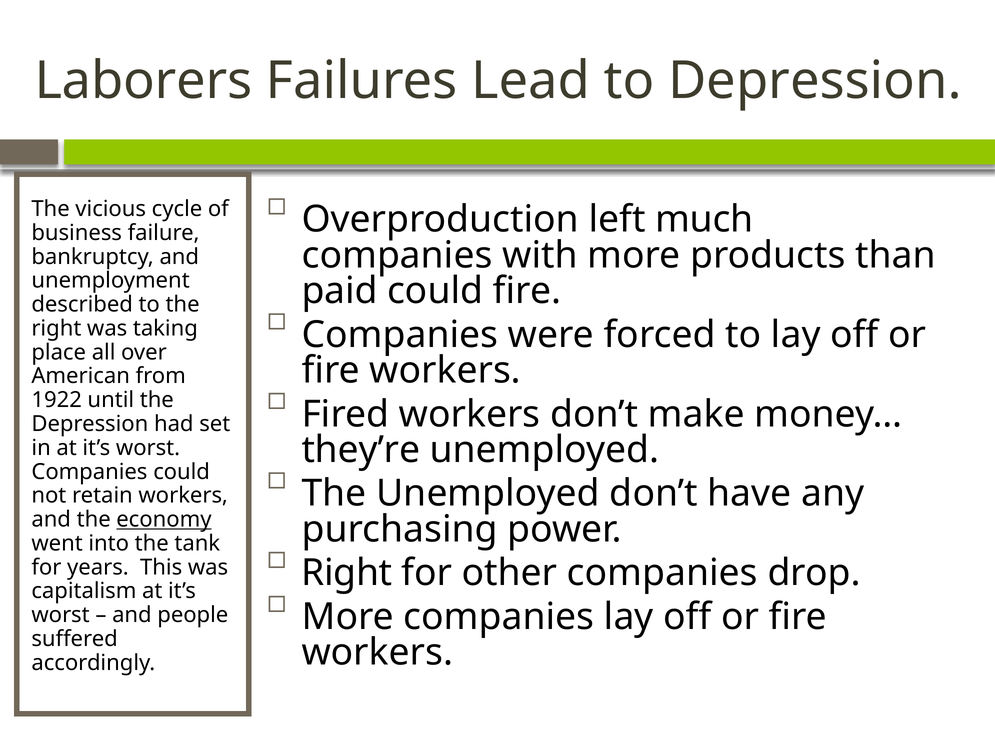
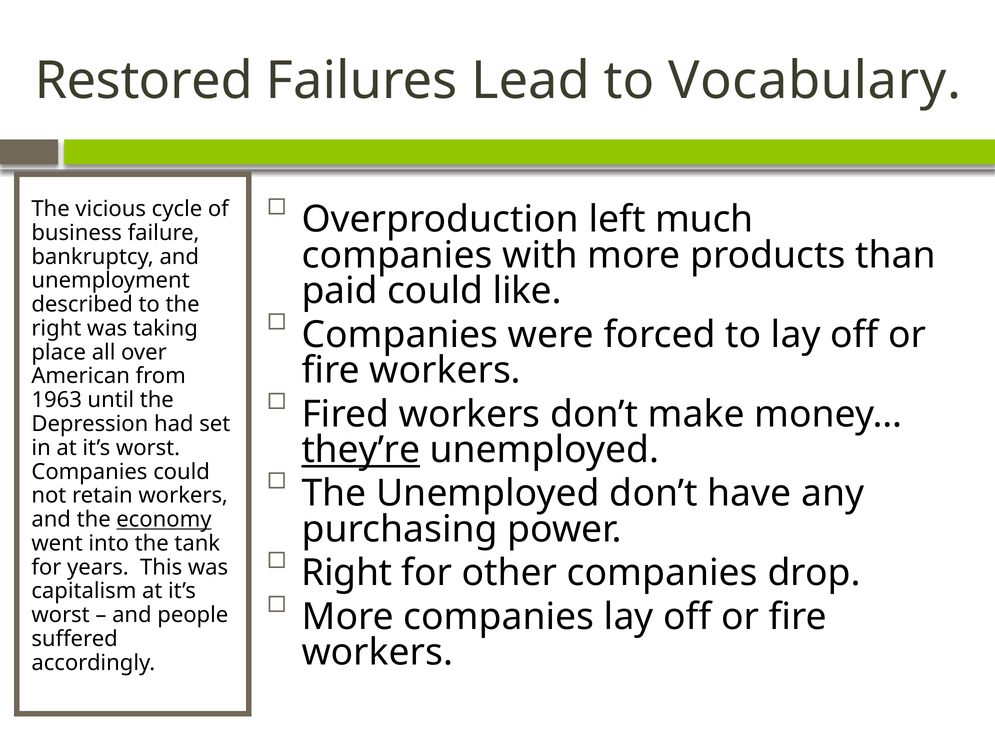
Laborers: Laborers -> Restored
to Depression: Depression -> Vocabulary
could fire: fire -> like
1922: 1922 -> 1963
they’re underline: none -> present
